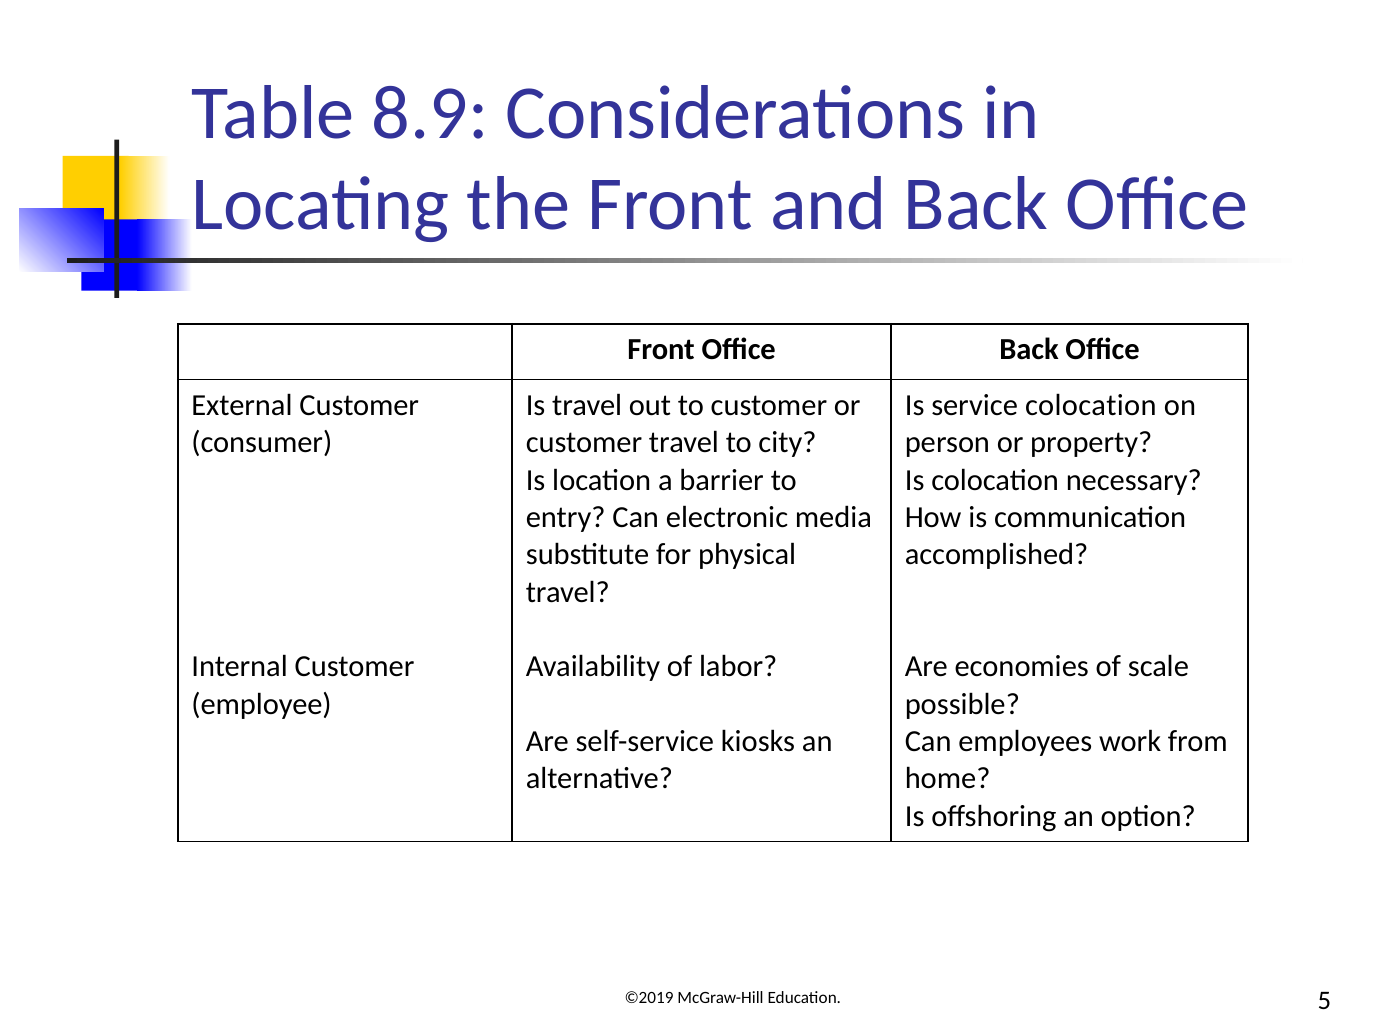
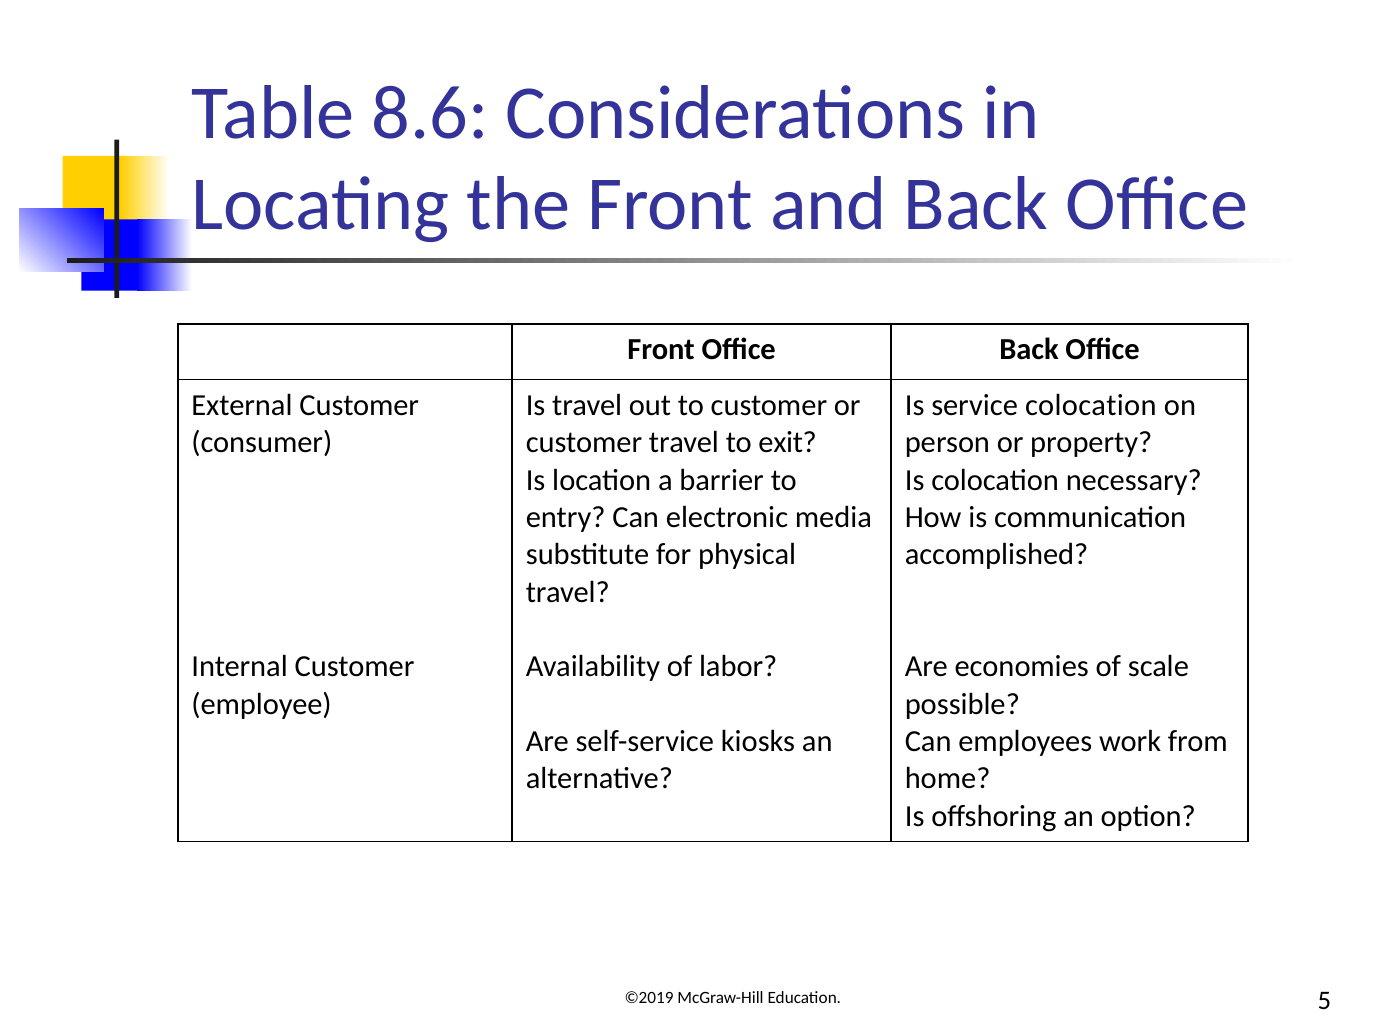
8.9: 8.9 -> 8.6
city: city -> exit
